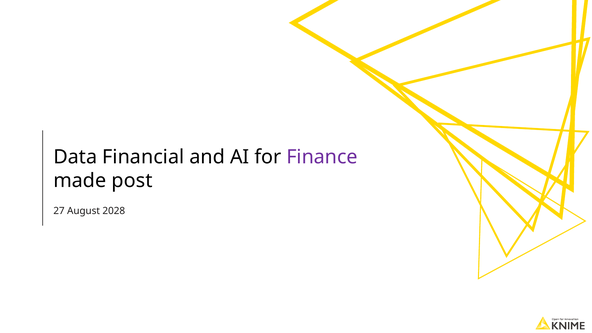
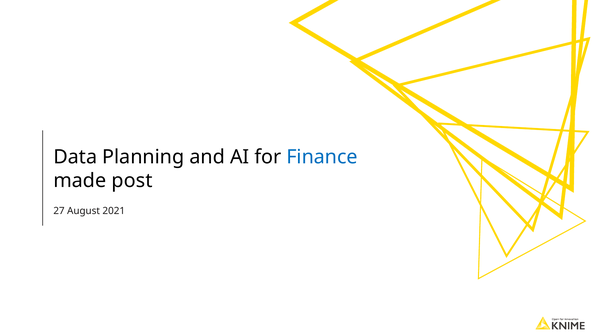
Financial: Financial -> Planning
Finance colour: purple -> blue
2028: 2028 -> 2021
